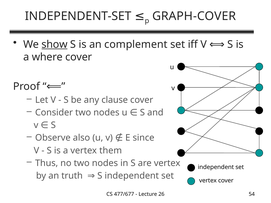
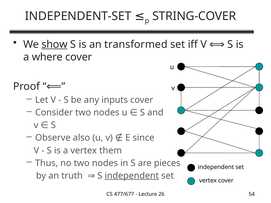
GRAPH-COVER: GRAPH-COVER -> STRING-COVER
complement: complement -> transformed
clause: clause -> inputs
are vertex: vertex -> pieces
independent at (132, 176) underline: none -> present
